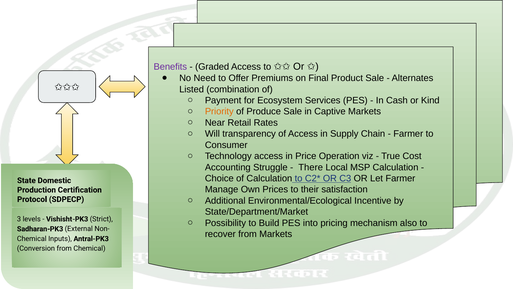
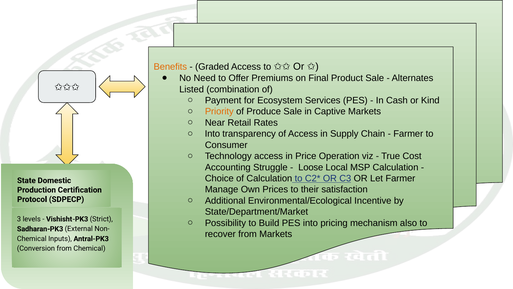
Benefits colour: purple -> orange
Will at (212, 134): Will -> Into
There: There -> Loose
